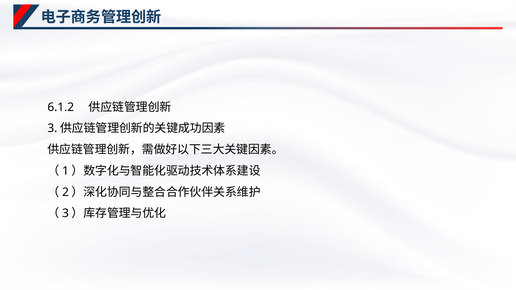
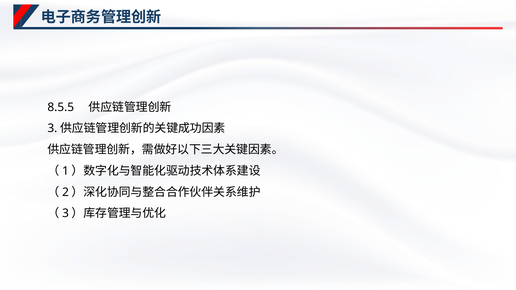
6.1.2: 6.1.2 -> 8.5.5
